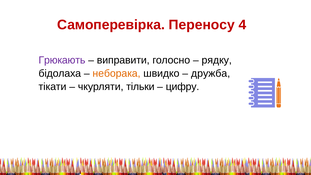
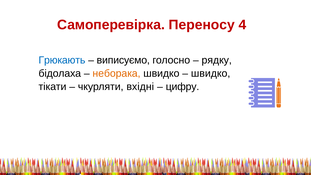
Грюкають colour: purple -> blue
виправити: виправити -> виписуємо
дружба at (211, 73): дружба -> швидко
тільки: тільки -> вхідні
